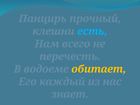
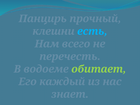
обитает colour: yellow -> light green
